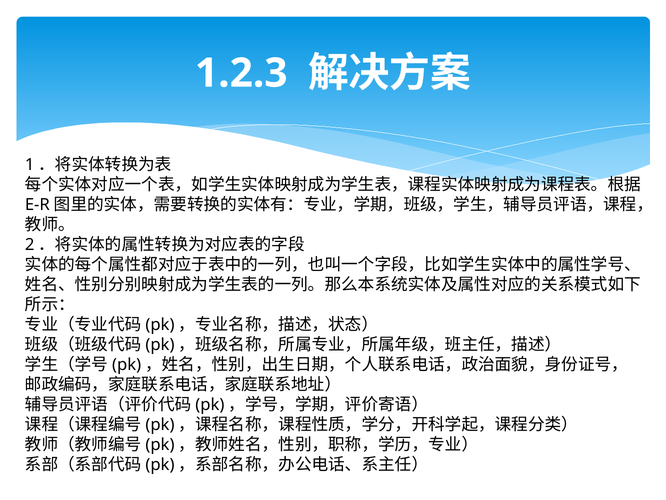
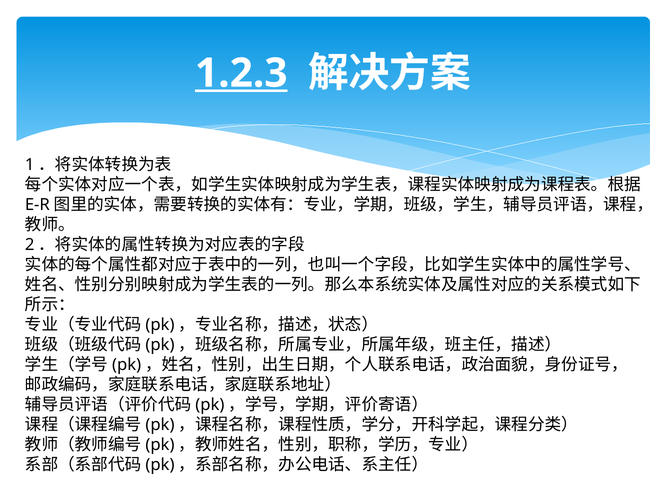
1.2.3 underline: none -> present
